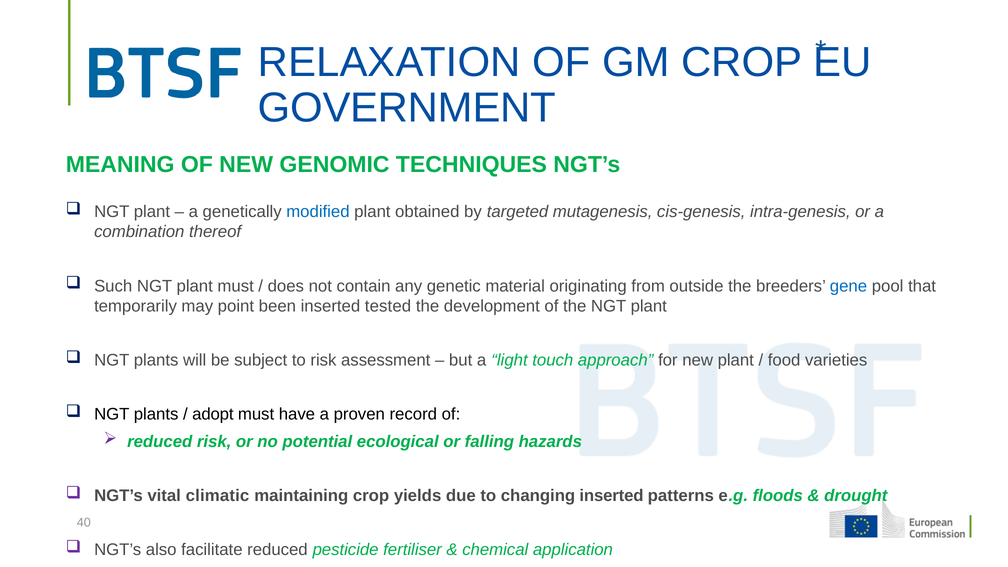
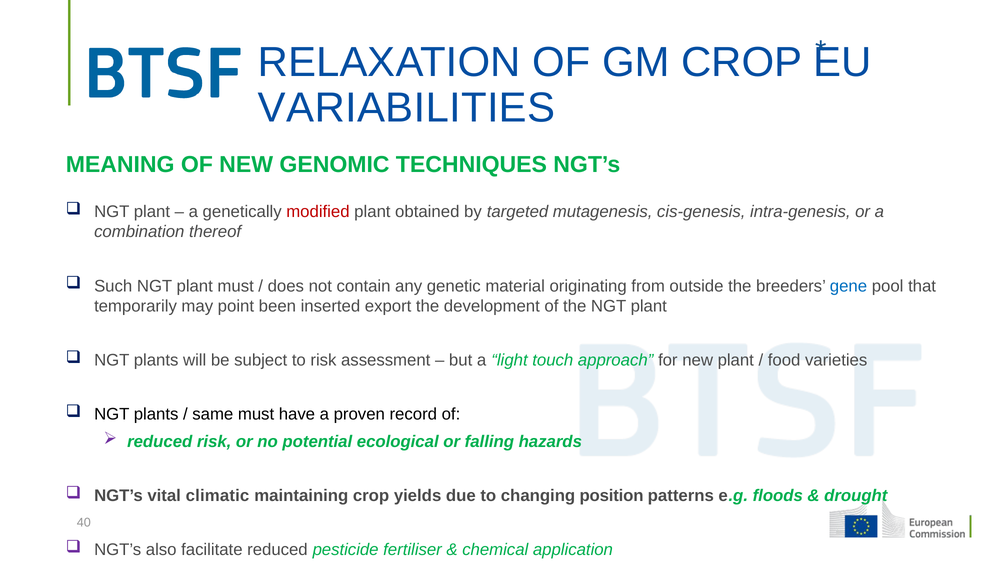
GOVERNMENT: GOVERNMENT -> VARIABILITIES
modified colour: blue -> red
tested: tested -> export
adopt: adopt -> same
changing inserted: inserted -> position
